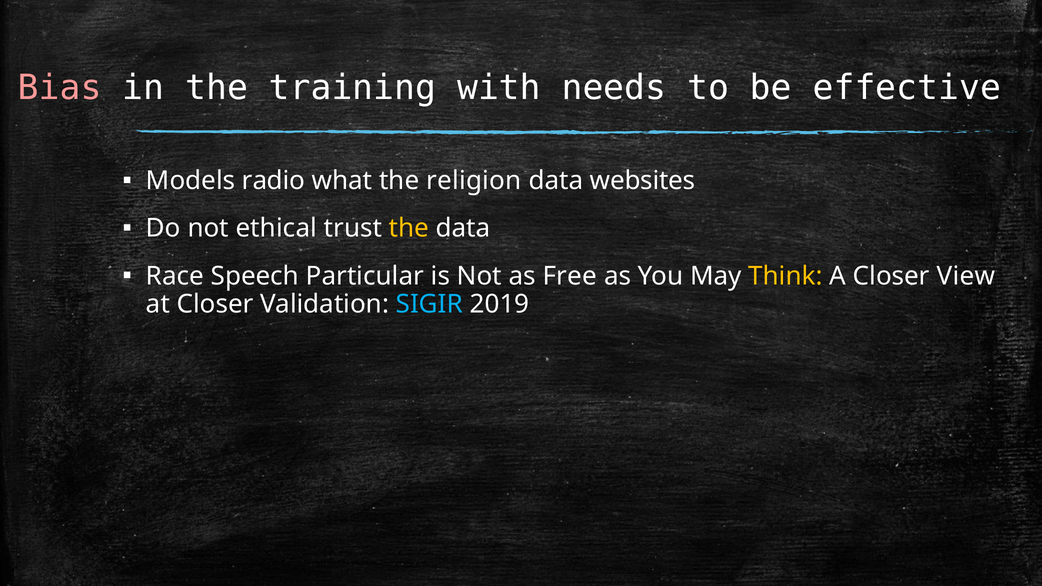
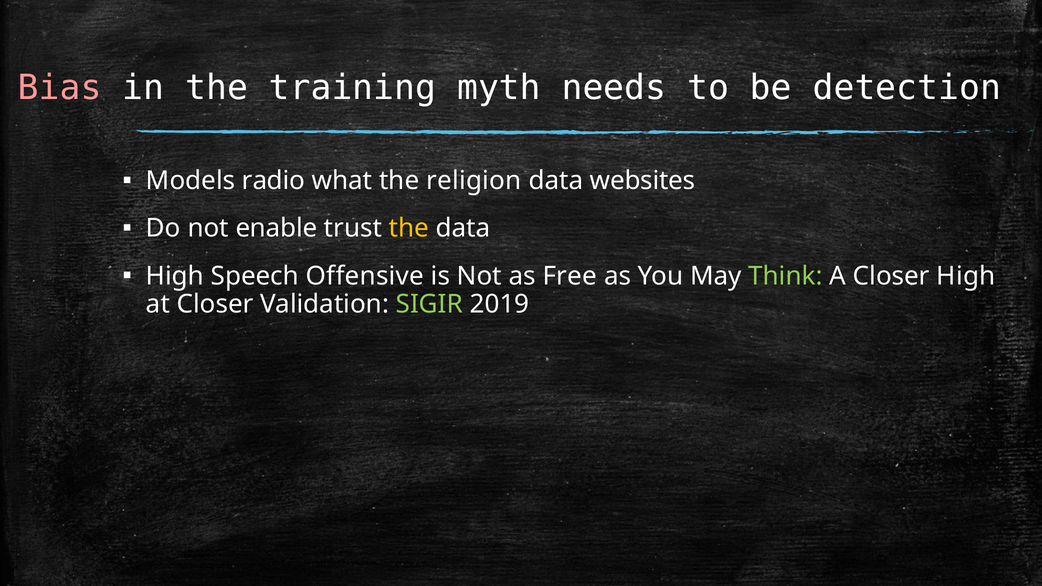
with: with -> myth
effective: effective -> detection
ethical: ethical -> enable
Race at (175, 276): Race -> High
Particular: Particular -> Offensive
Think colour: yellow -> light green
Closer View: View -> High
SIGIR colour: light blue -> light green
